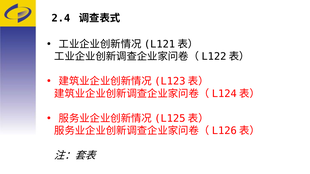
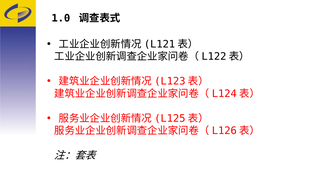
2.4: 2.4 -> 1.0
